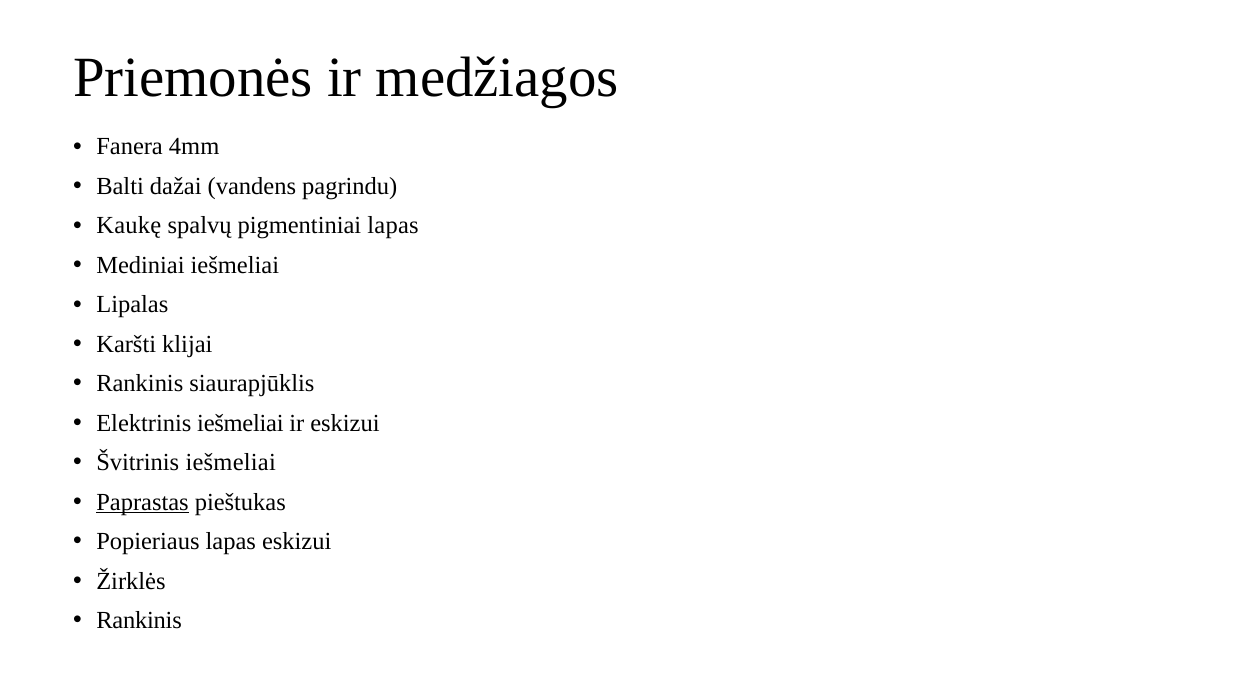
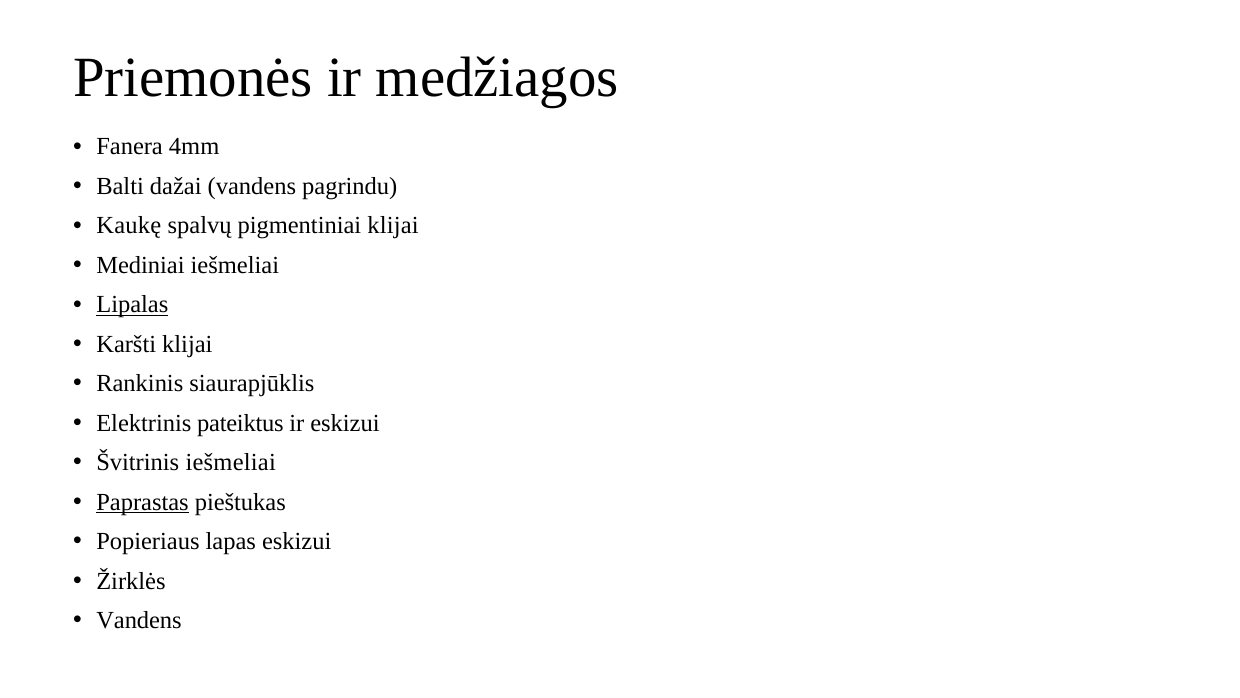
pigmentiniai lapas: lapas -> klijai
Lipalas underline: none -> present
Elektrinis iešmeliai: iešmeliai -> pateiktus
Rankinis at (139, 620): Rankinis -> Vandens
